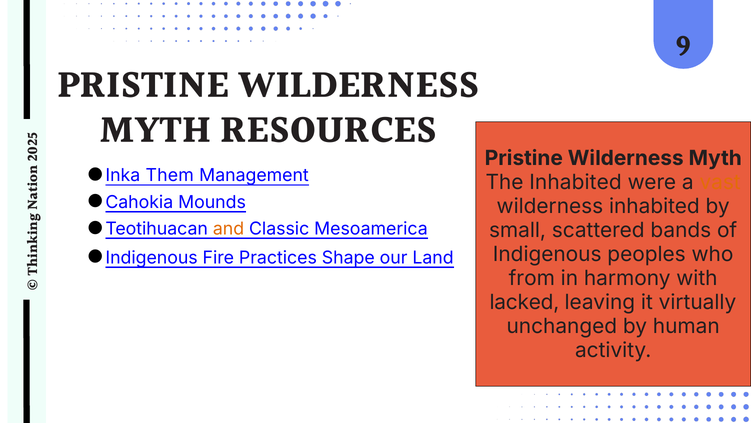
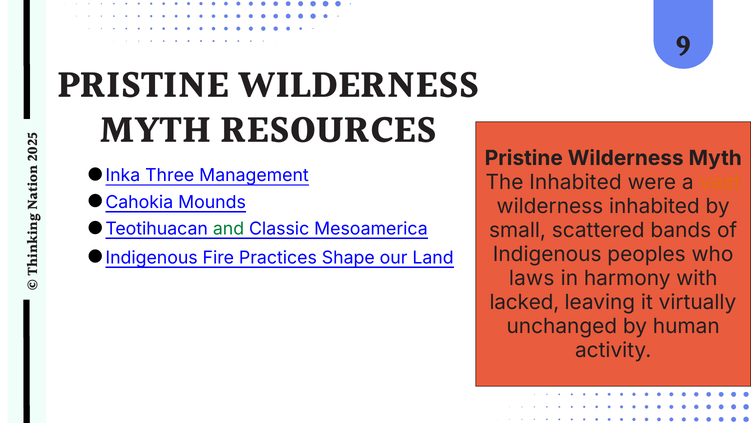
Them: Them -> Three
and colour: orange -> green
from: from -> laws
